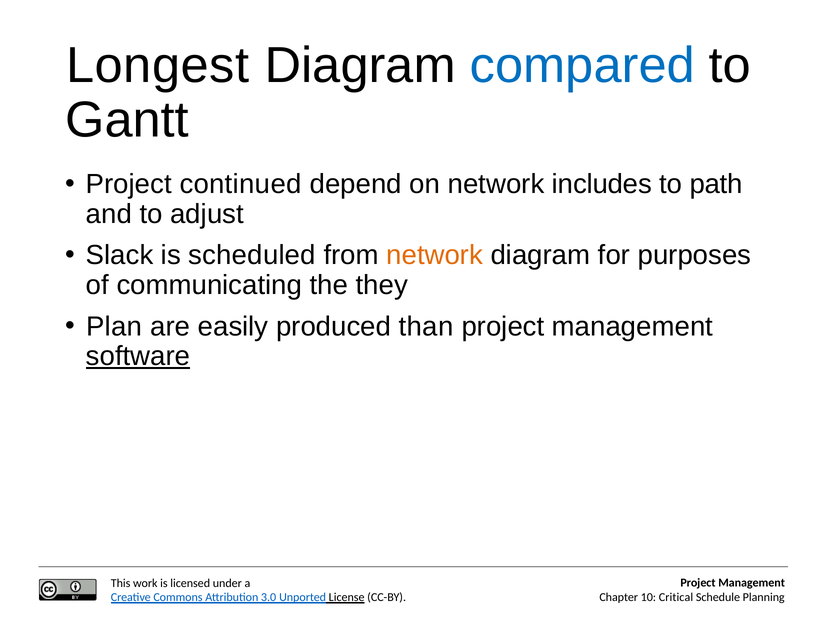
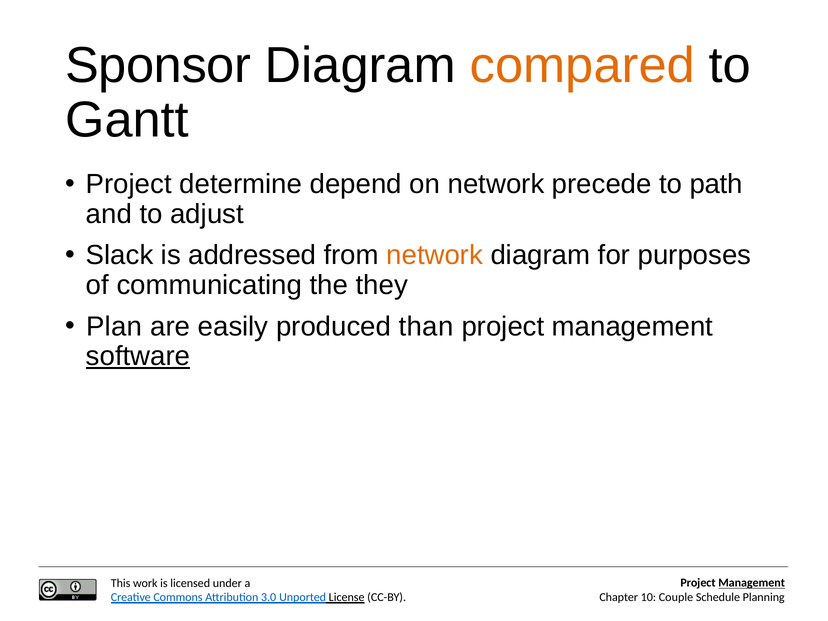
Longest: Longest -> Sponsor
compared colour: blue -> orange
continued: continued -> determine
includes: includes -> precede
scheduled: scheduled -> addressed
Management at (752, 583) underline: none -> present
Critical: Critical -> Couple
